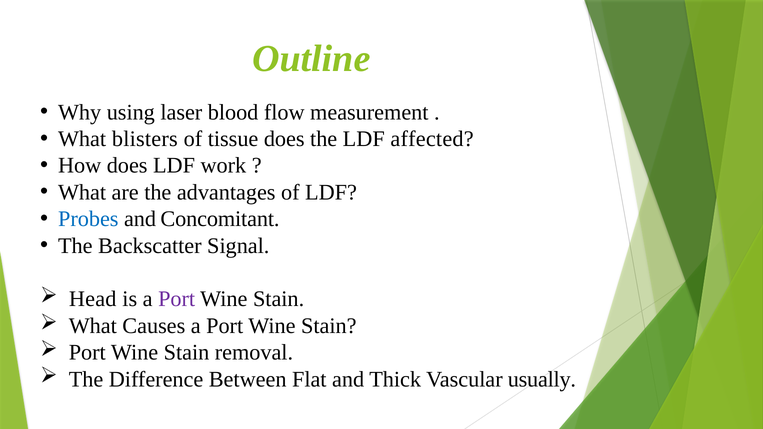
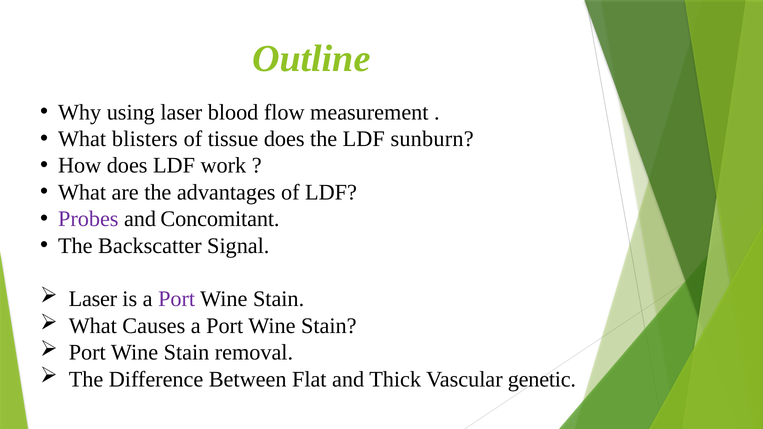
affected: affected -> sunburn
Probes colour: blue -> purple
Head at (93, 299): Head -> Laser
usually: usually -> genetic
